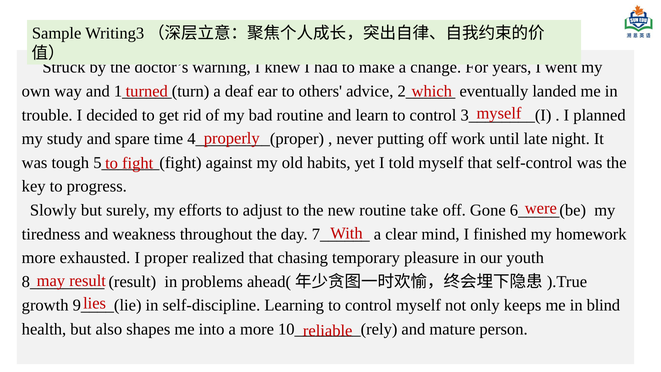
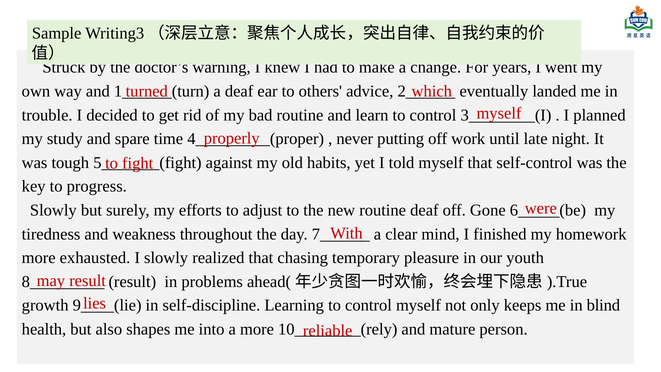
routine take: take -> deaf
I proper: proper -> slowly
